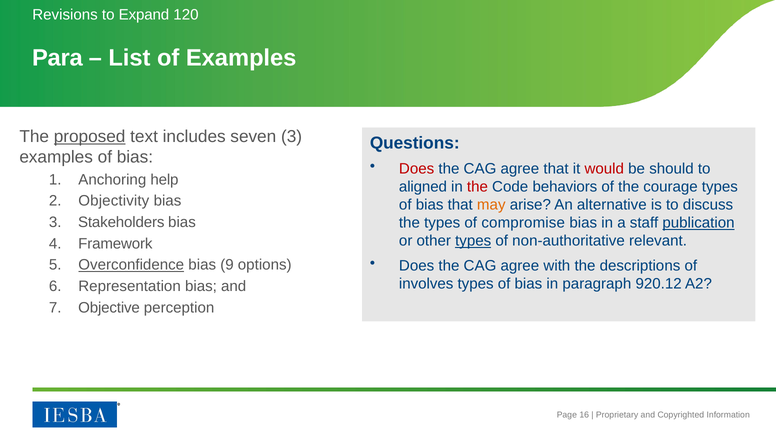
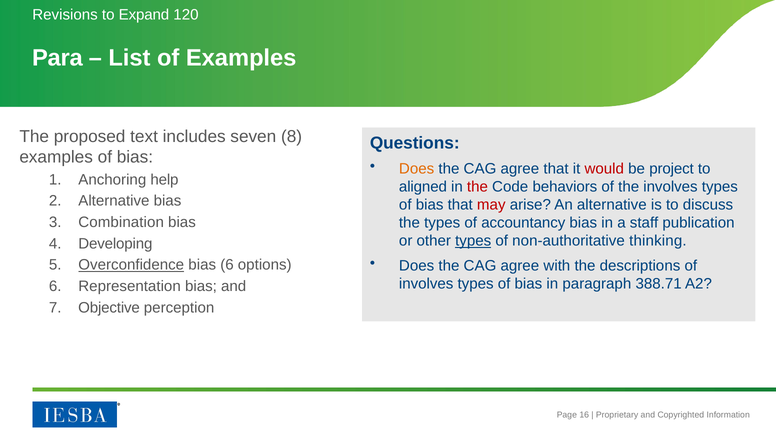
proposed underline: present -> none
seven 3: 3 -> 8
Does at (417, 169) colour: red -> orange
should: should -> project
the courage: courage -> involves
2 Objectivity: Objectivity -> Alternative
may colour: orange -> red
Stakeholders: Stakeholders -> Combination
compromise: compromise -> accountancy
publication underline: present -> none
relevant: relevant -> thinking
Framework: Framework -> Developing
bias 9: 9 -> 6
920.12: 920.12 -> 388.71
